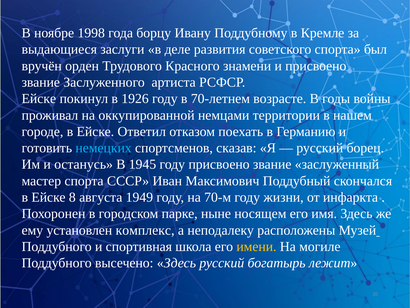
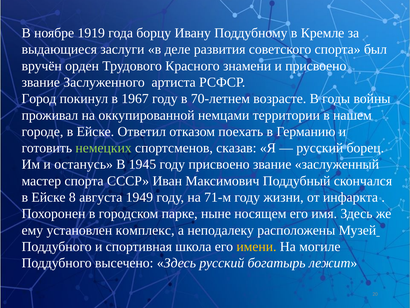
1998: 1998 -> 1919
Ейске at (39, 99): Ейске -> Город
1926: 1926 -> 1967
немецких colour: light blue -> light green
70-м: 70-м -> 71-м
